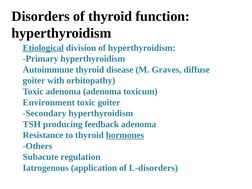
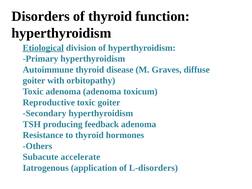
Environment: Environment -> Reproductive
hormones underline: present -> none
regulation: regulation -> accelerate
